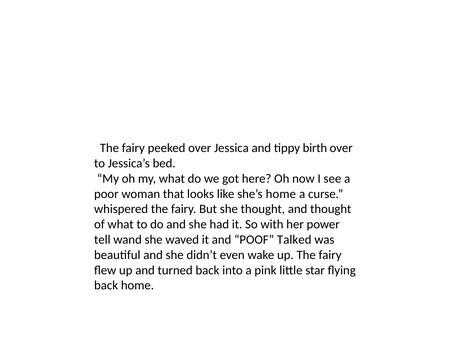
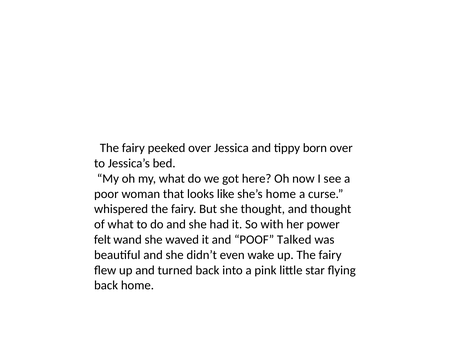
birth: birth -> born
tell: tell -> felt
